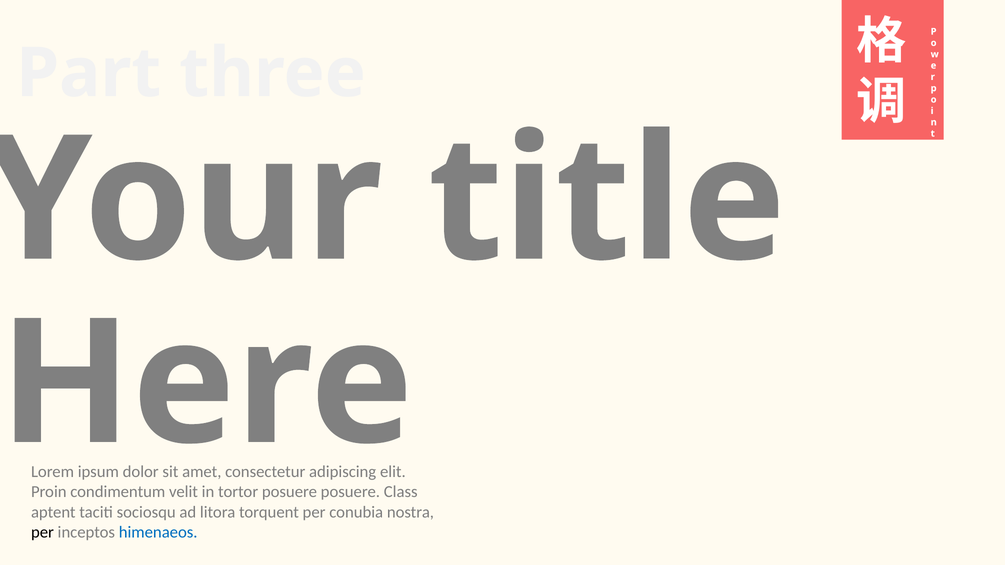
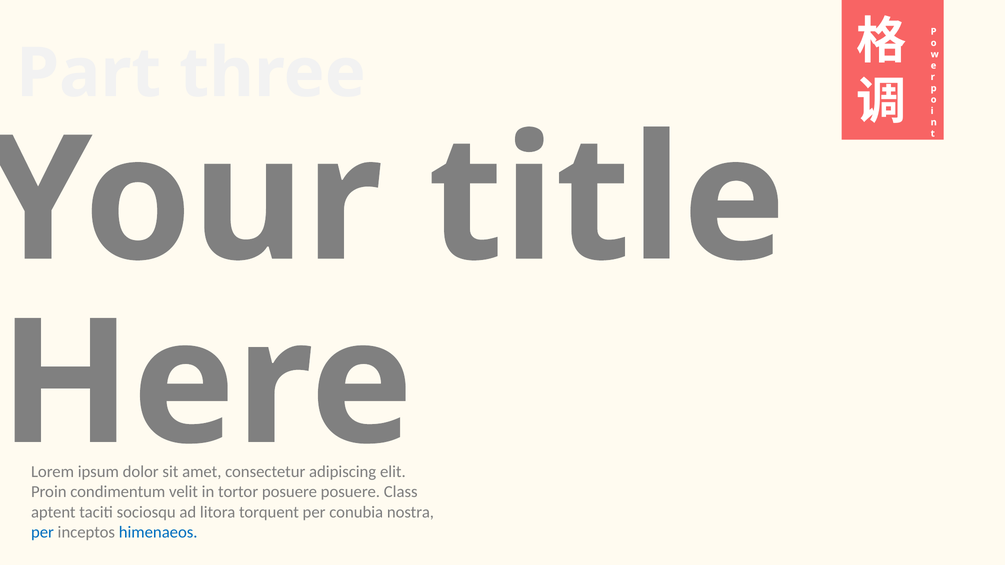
per at (42, 532) colour: black -> blue
